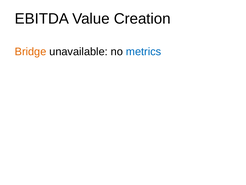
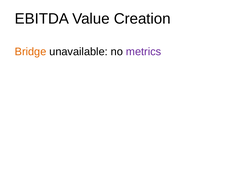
metrics colour: blue -> purple
